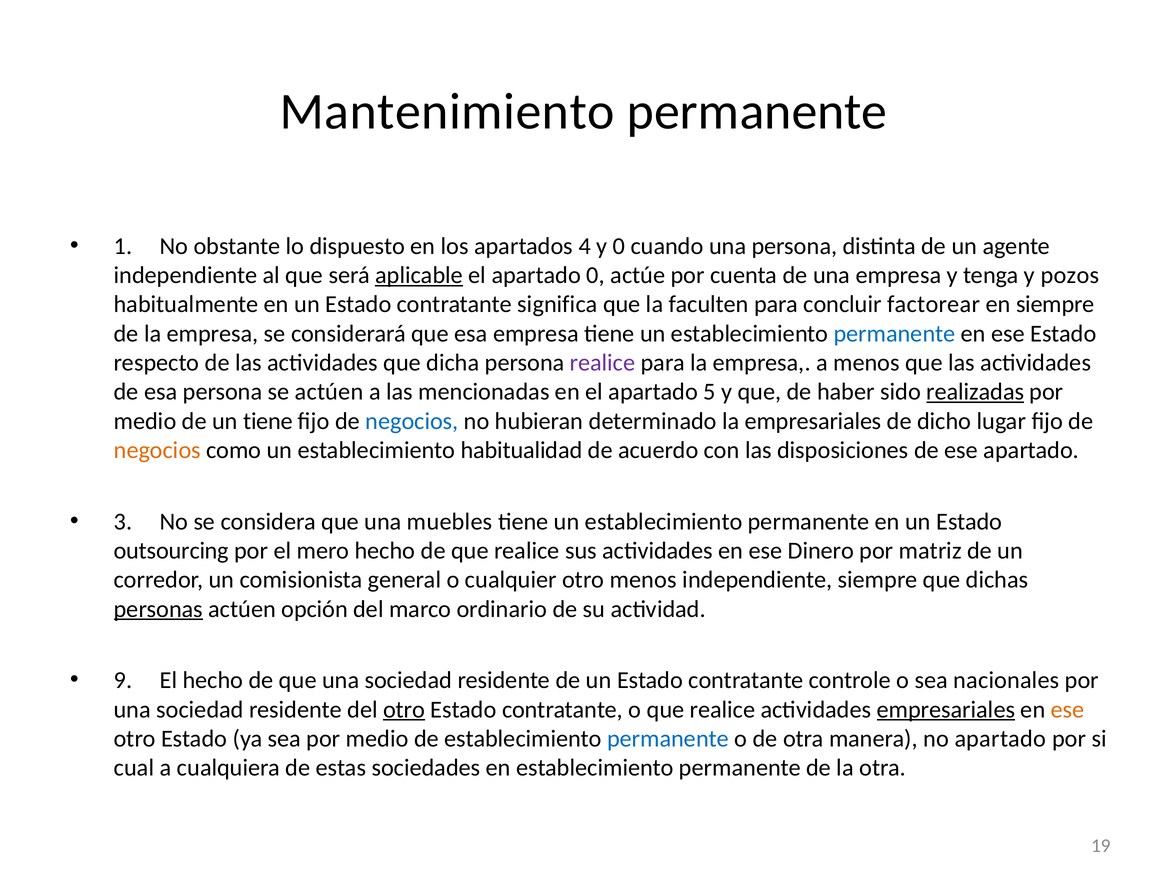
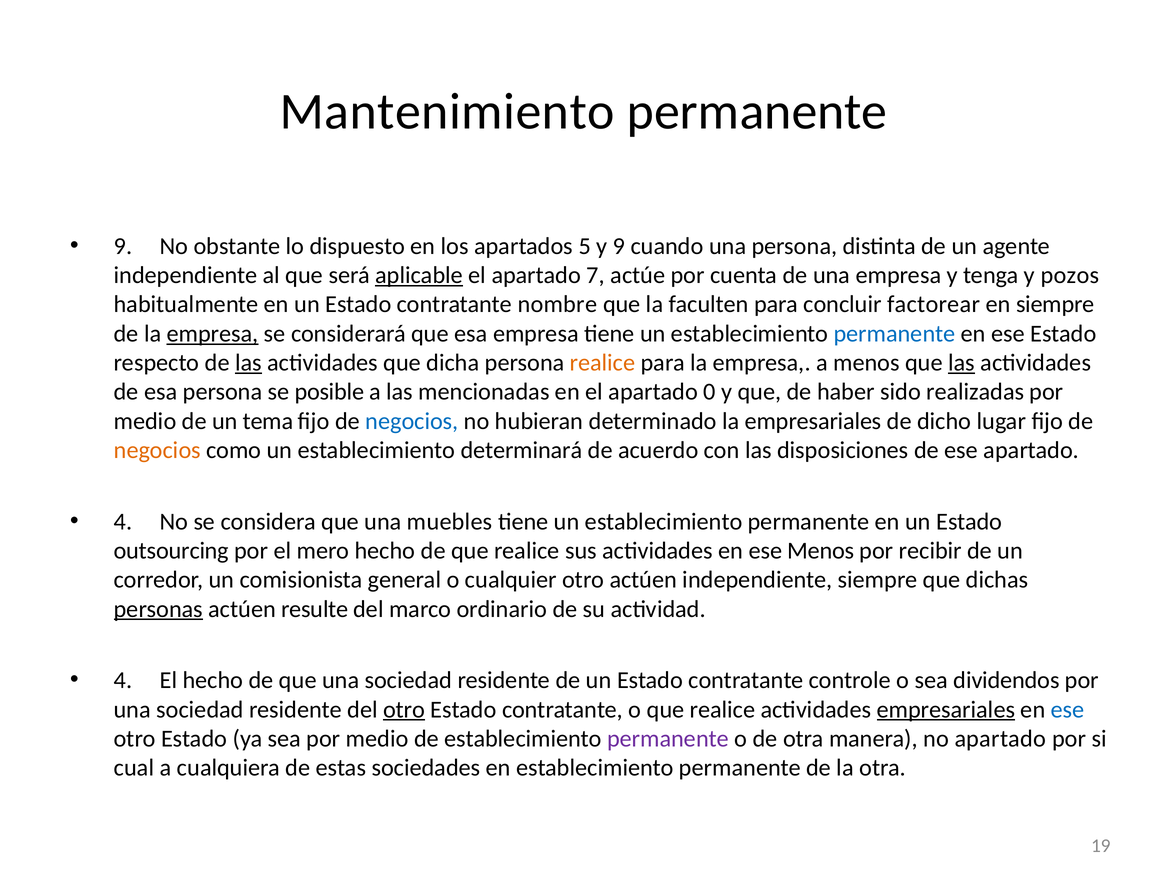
1 at (123, 246): 1 -> 9
4: 4 -> 5
y 0: 0 -> 9
apartado 0: 0 -> 7
significa: significa -> nombre
empresa at (213, 334) underline: none -> present
las at (248, 363) underline: none -> present
realice at (603, 363) colour: purple -> orange
las at (962, 363) underline: none -> present
se actúen: actúen -> posible
5: 5 -> 0
realizadas underline: present -> none
un tiene: tiene -> tema
habitualidad: habitualidad -> determinará
3 at (123, 522): 3 -> 4
ese Dinero: Dinero -> Menos
matriz: matriz -> recibir
otro menos: menos -> actúen
opción: opción -> resulte
9 at (123, 681): 9 -> 4
nacionales: nacionales -> dividendos
ese at (1068, 710) colour: orange -> blue
permanente at (668, 739) colour: blue -> purple
